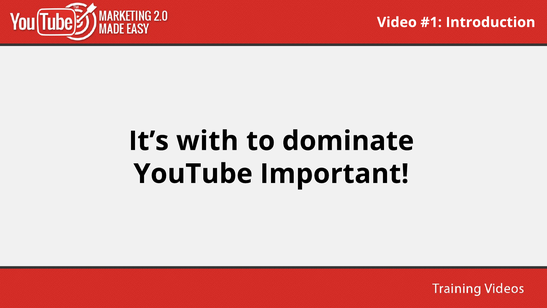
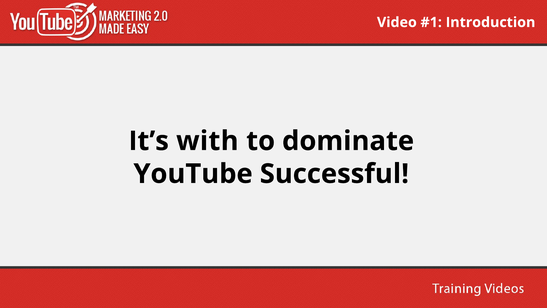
Important: Important -> Successful
